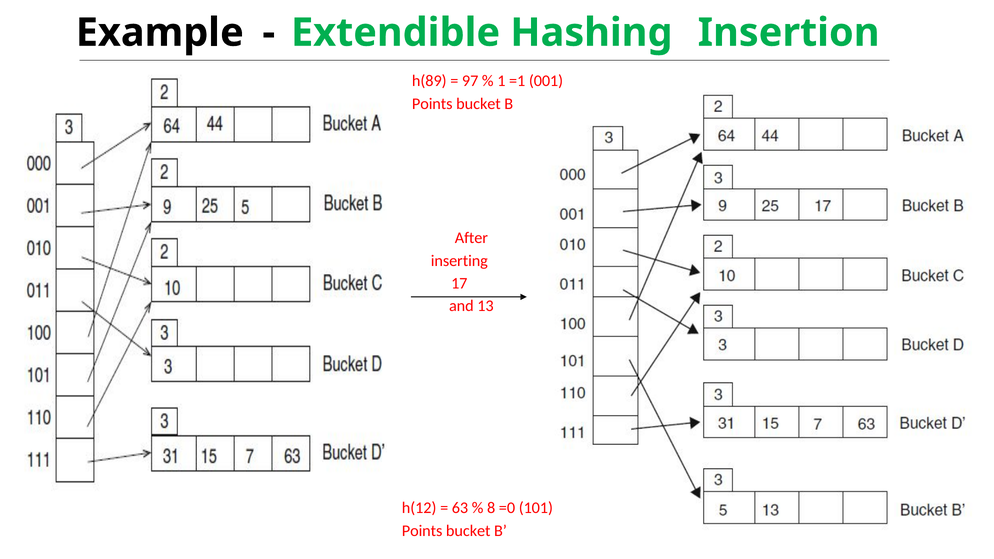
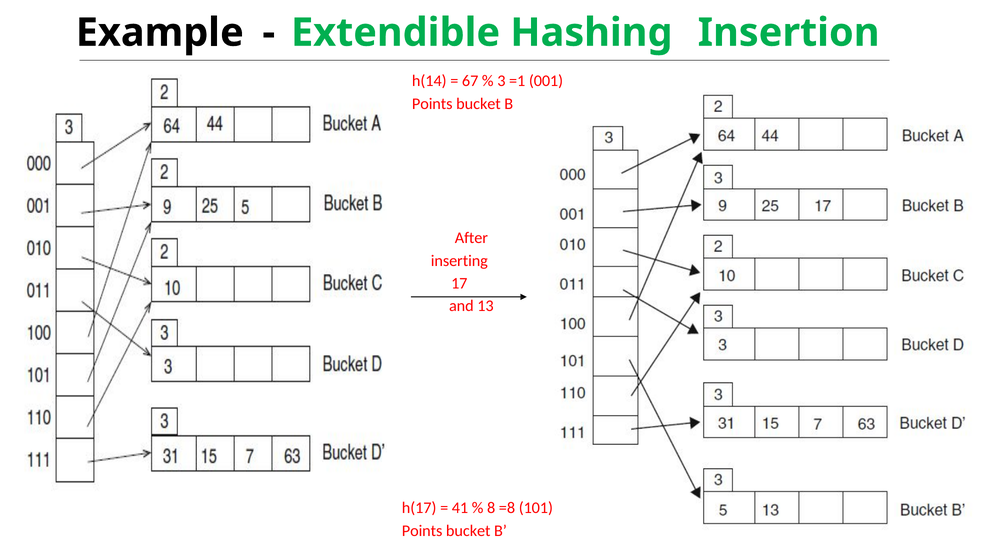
h(89: h(89 -> h(14
97: 97 -> 67
1: 1 -> 3
h(12: h(12 -> h(17
63: 63 -> 41
=0: =0 -> =8
